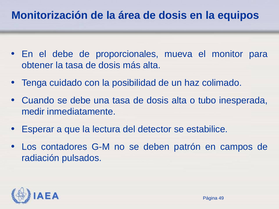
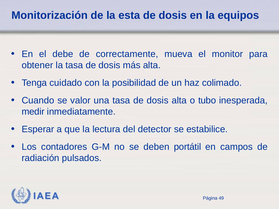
área: área -> esta
proporcionales: proporcionales -> correctamente
se debe: debe -> valor
patrón: patrón -> portátil
